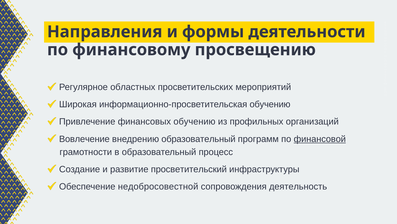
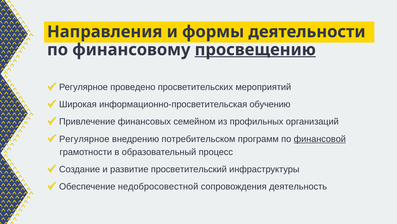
просвещению underline: none -> present
областных: областных -> проведено
финансовых обучению: обучению -> семейном
Вовлечение at (84, 139): Вовлечение -> Регулярное
внедрению образовательный: образовательный -> потребительском
